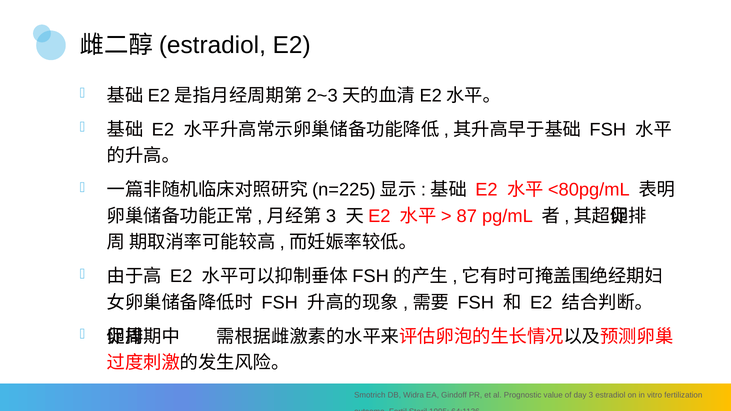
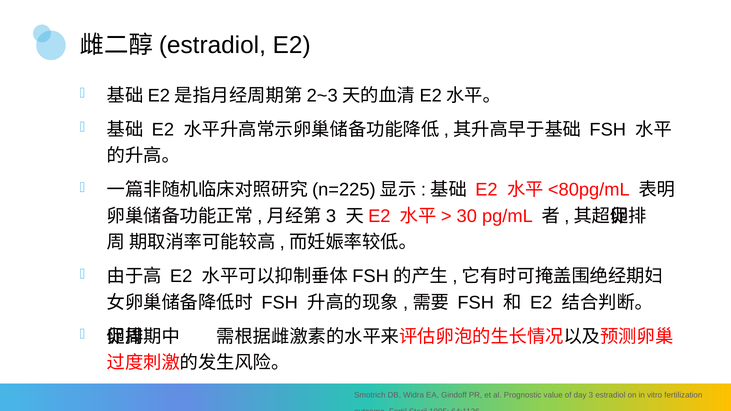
87: 87 -> 30
